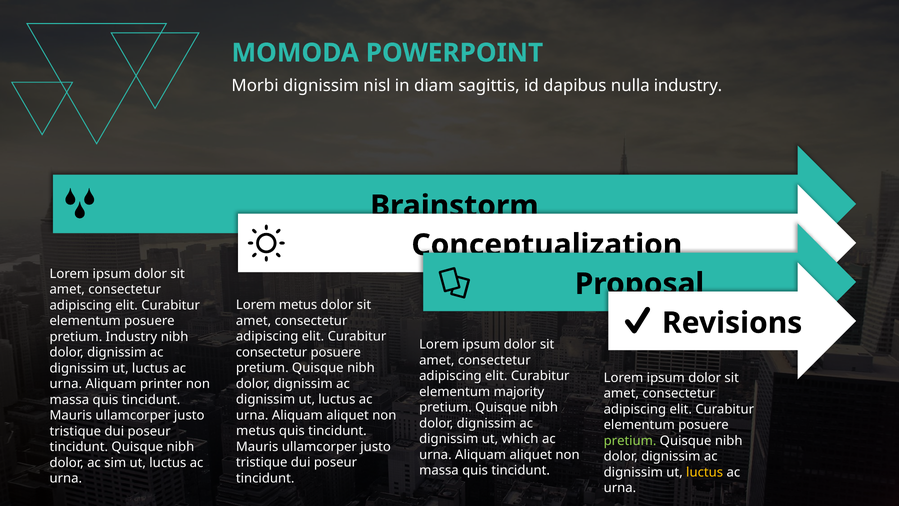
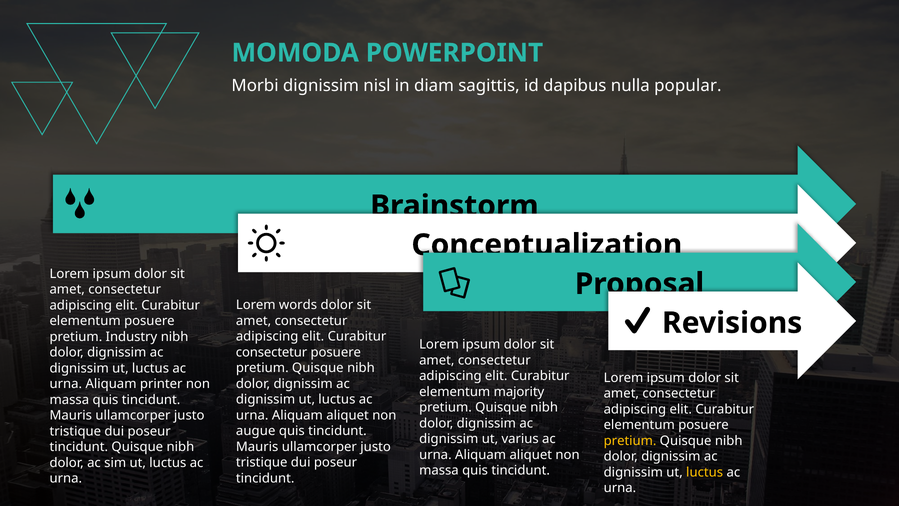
nulla industry: industry -> popular
Lorem metus: metus -> words
metus at (256, 431): metus -> augue
which: which -> varius
pretium at (630, 440) colour: light green -> yellow
